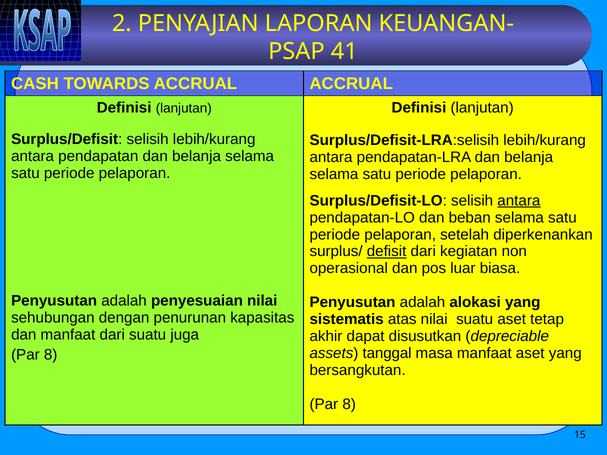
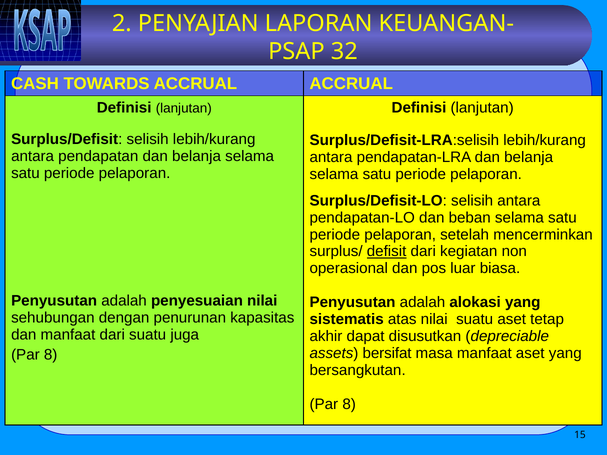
41: 41 -> 32
antara at (519, 201) underline: present -> none
diperkenankan: diperkenankan -> mencerminkan
tanggal: tanggal -> bersifat
